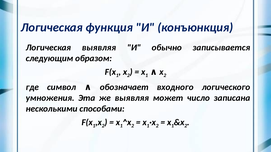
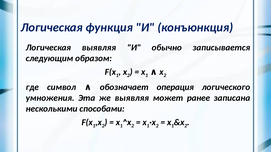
входного: входного -> операция
число: число -> ранее
